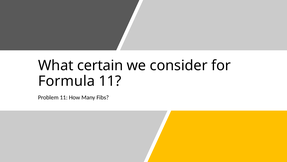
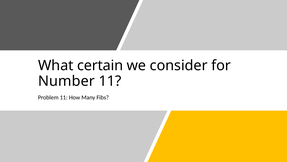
Formula: Formula -> Number
